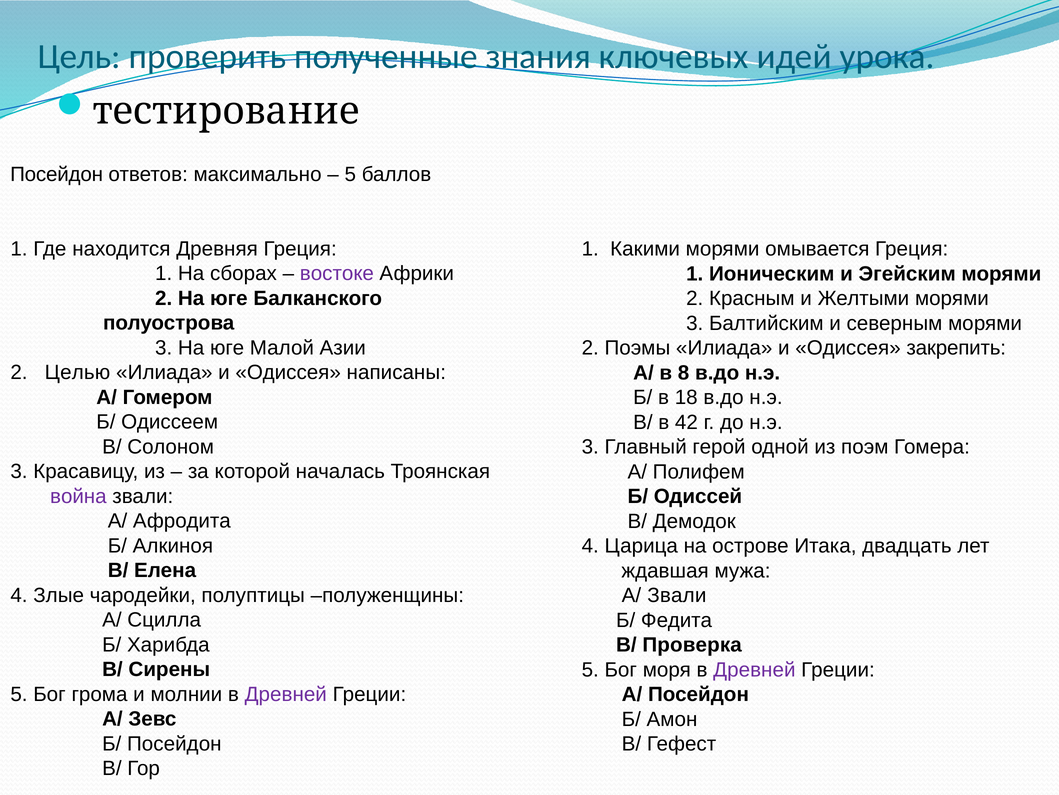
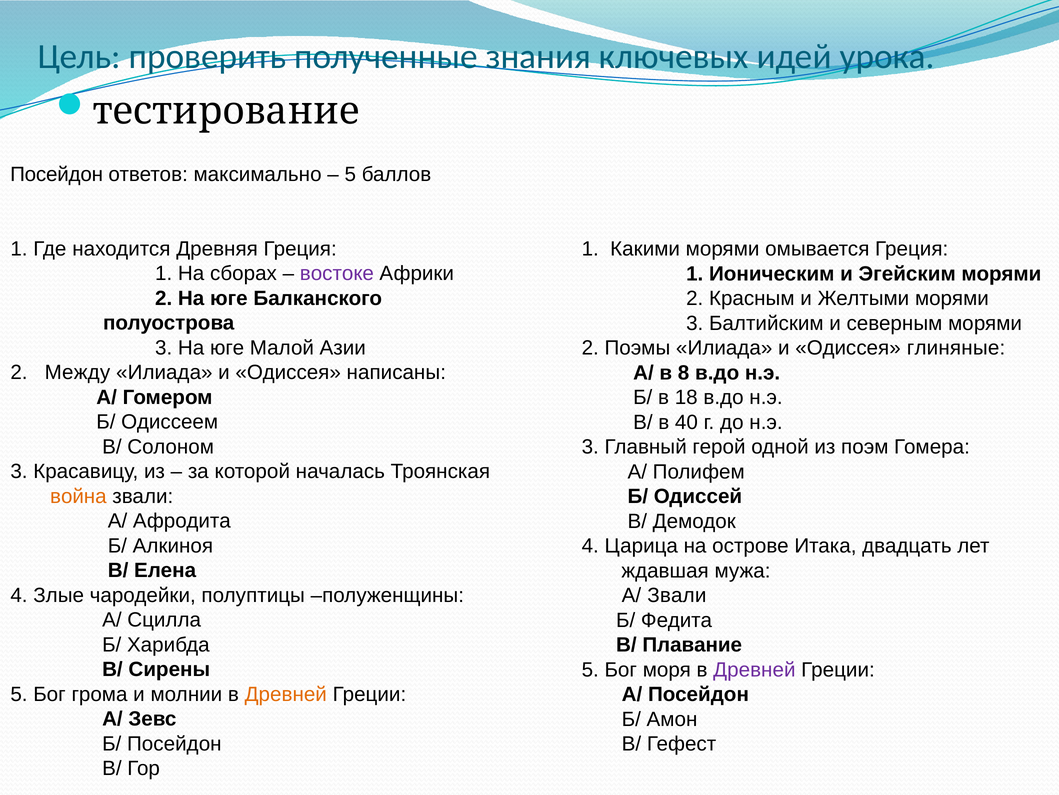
закрепить: закрепить -> глиняные
Целью: Целью -> Между
42: 42 -> 40
война colour: purple -> orange
Проверка: Проверка -> Плавание
Древней at (286, 694) colour: purple -> orange
